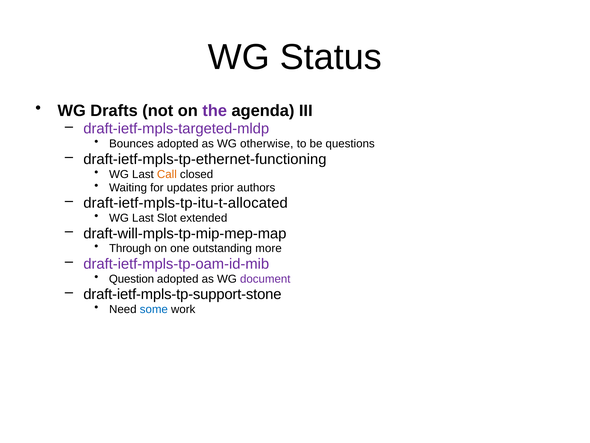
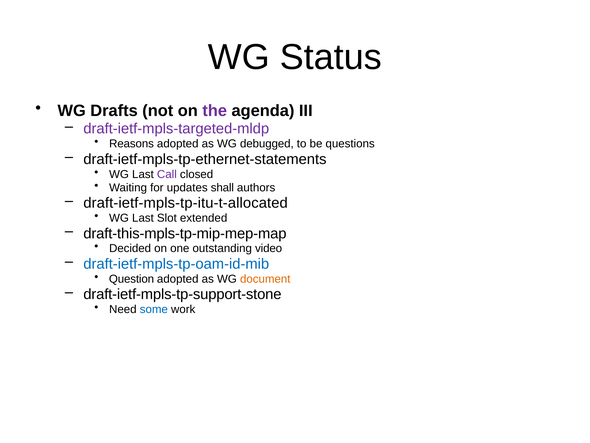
Bounces: Bounces -> Reasons
otherwise: otherwise -> debugged
draft-ietf-mpls-tp-ethernet-functioning: draft-ietf-mpls-tp-ethernet-functioning -> draft-ietf-mpls-tp-ethernet-statements
Call colour: orange -> purple
prior: prior -> shall
draft-will-mpls-tp-mip-mep-map: draft-will-mpls-tp-mip-mep-map -> draft-this-mpls-tp-mip-mep-map
Through: Through -> Decided
more: more -> video
draft-ietf-mpls-tp-oam-id-mib colour: purple -> blue
document colour: purple -> orange
